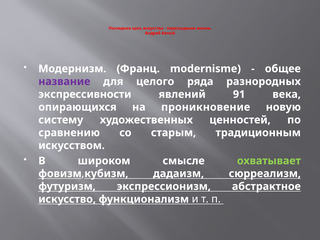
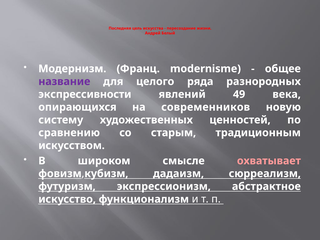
91: 91 -> 49
проникновение: проникновение -> современников
охватывает colour: light green -> pink
